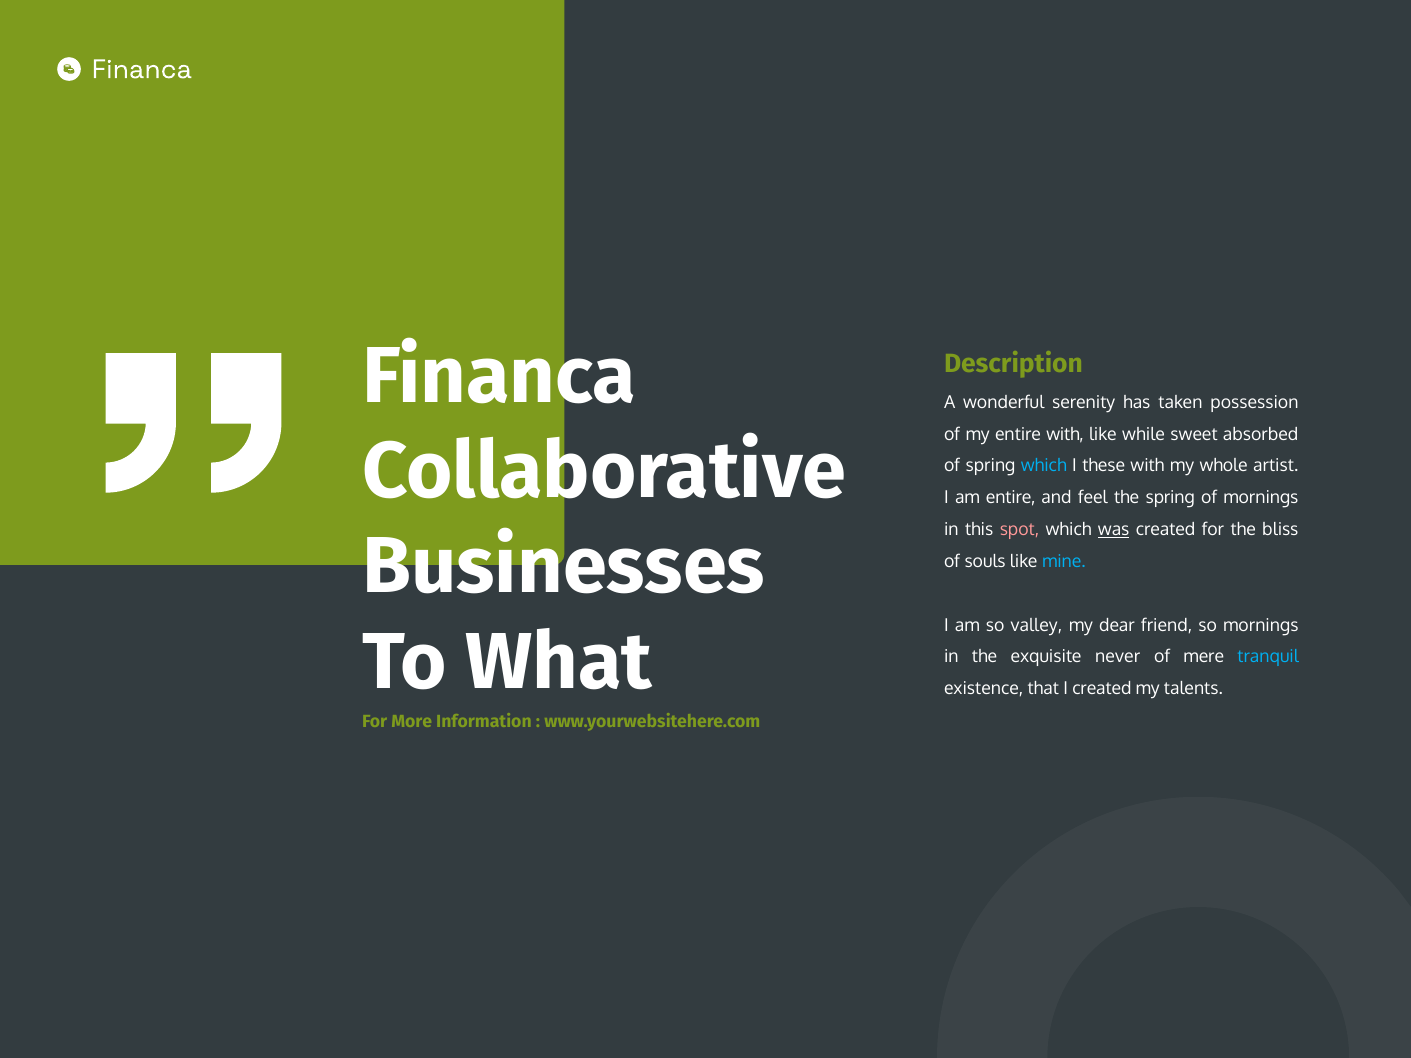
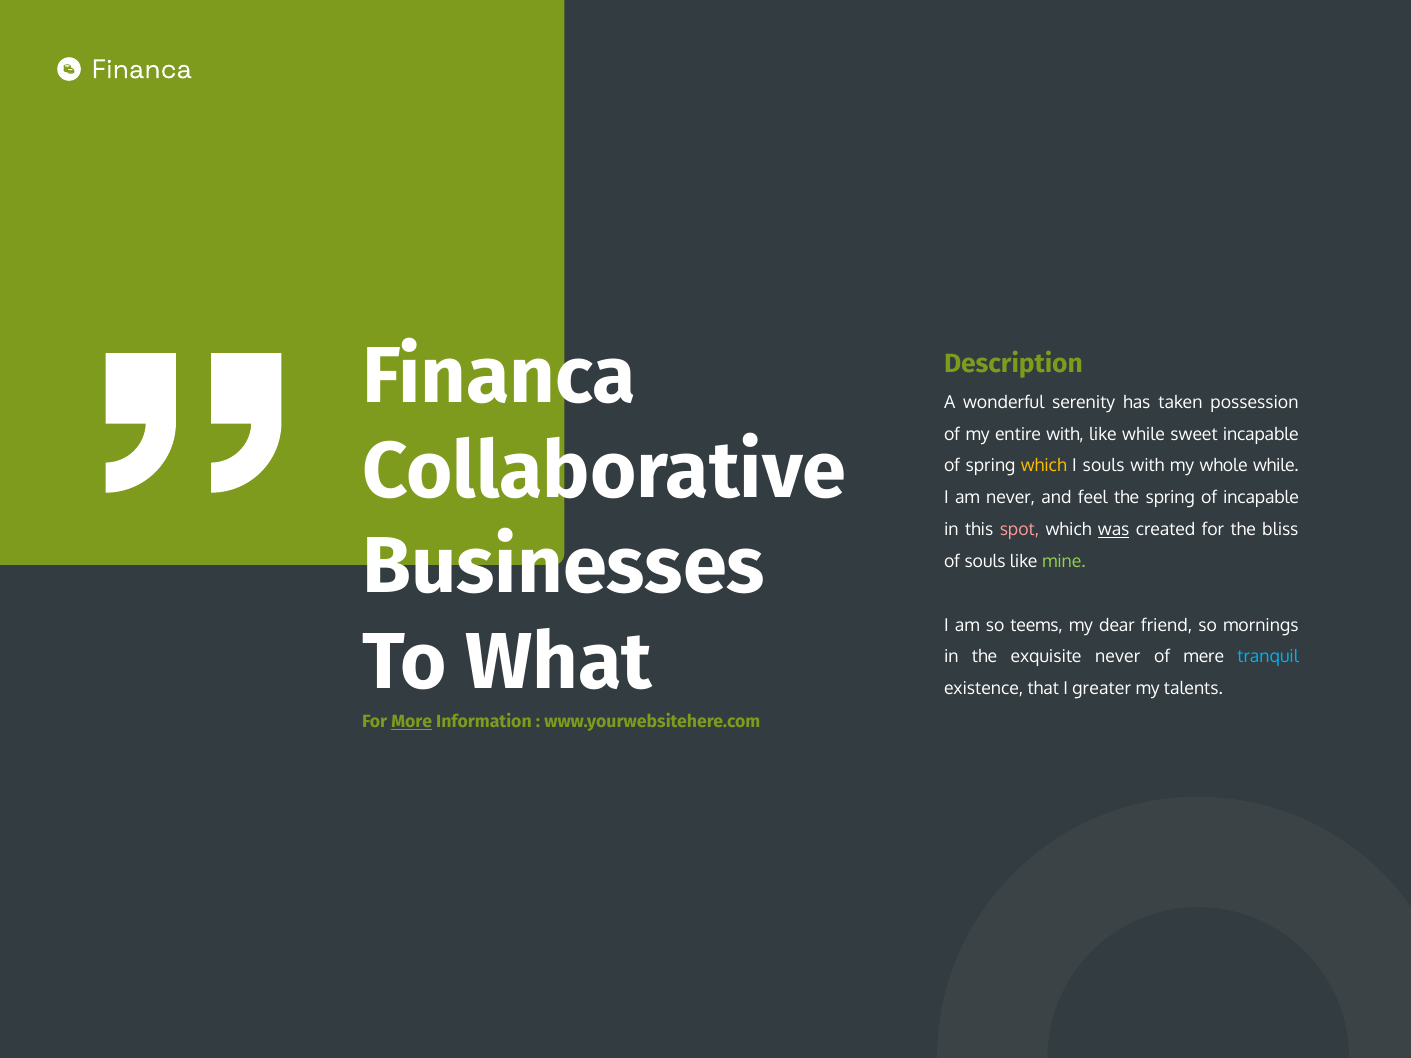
sweet absorbed: absorbed -> incapable
which at (1044, 466) colour: light blue -> yellow
I these: these -> souls
whole artist: artist -> while
am entire: entire -> never
of mornings: mornings -> incapable
mine colour: light blue -> light green
valley: valley -> teems
I created: created -> greater
More underline: none -> present
